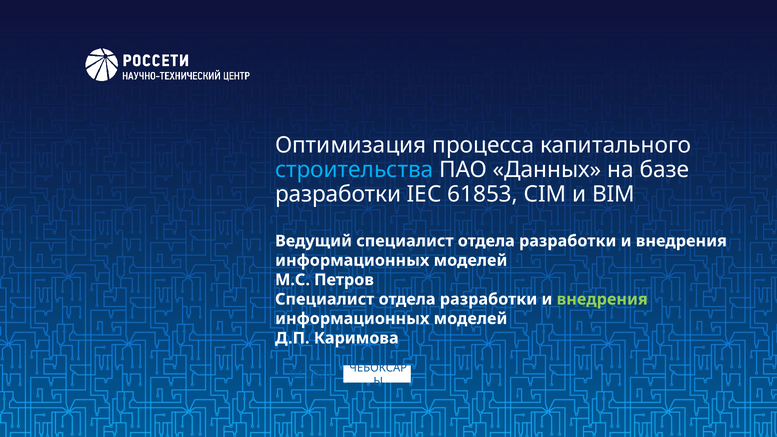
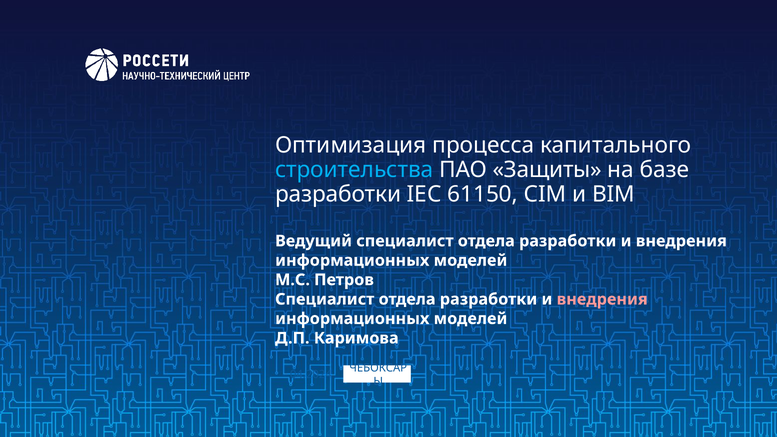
Данных: Данных -> Защиты
61853: 61853 -> 61150
внедрения at (602, 299) colour: light green -> pink
